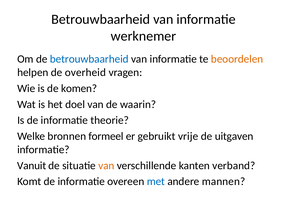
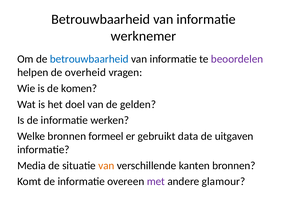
beoordelen colour: orange -> purple
waarin: waarin -> gelden
theorie: theorie -> werken
vrije: vrije -> data
Vanuit: Vanuit -> Media
kanten verband: verband -> bronnen
met colour: blue -> purple
mannen: mannen -> glamour
